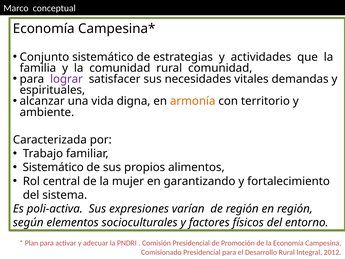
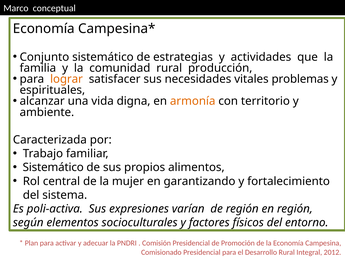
rural comunidad: comunidad -> producción
lograr colour: purple -> orange
demandas: demandas -> problemas
